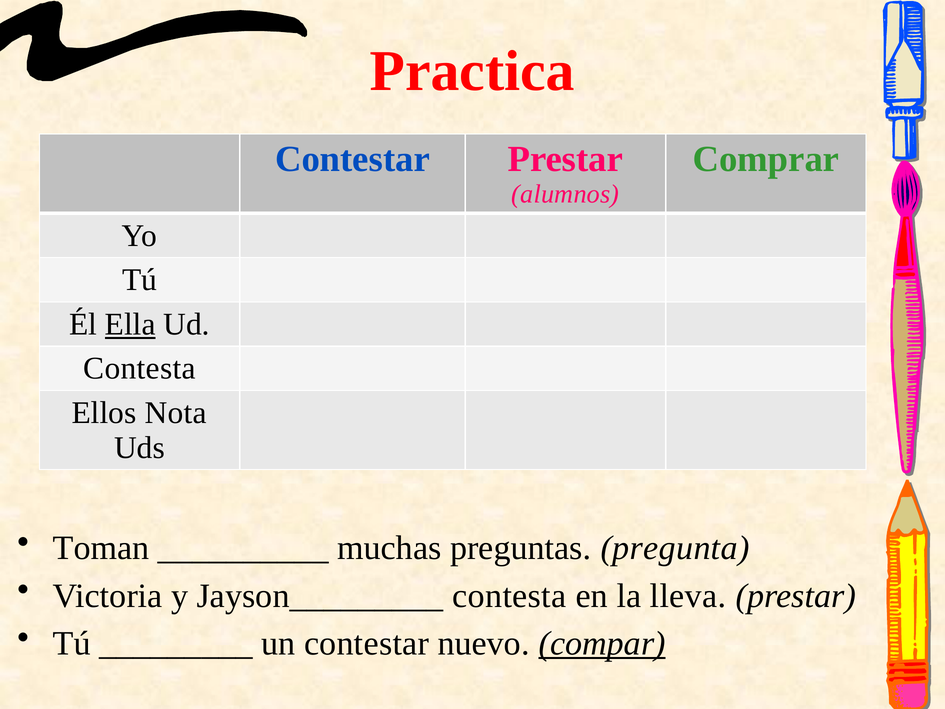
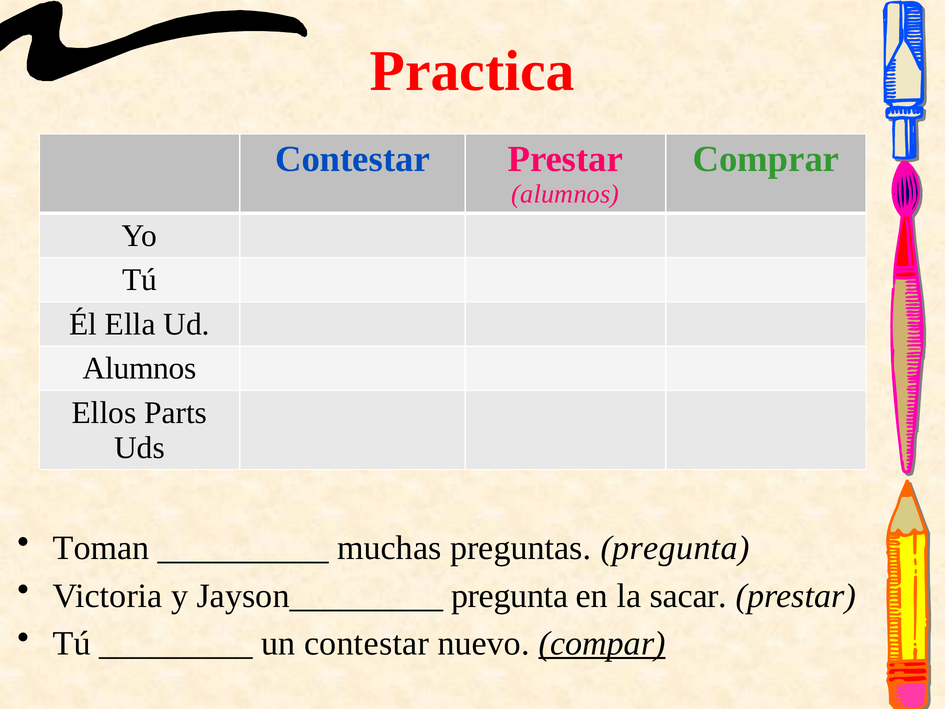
Ella underline: present -> none
Contesta at (139, 368): Contesta -> Alumnos
Nota: Nota -> Parts
Jayson_________ contesta: contesta -> pregunta
lleva: lleva -> sacar
